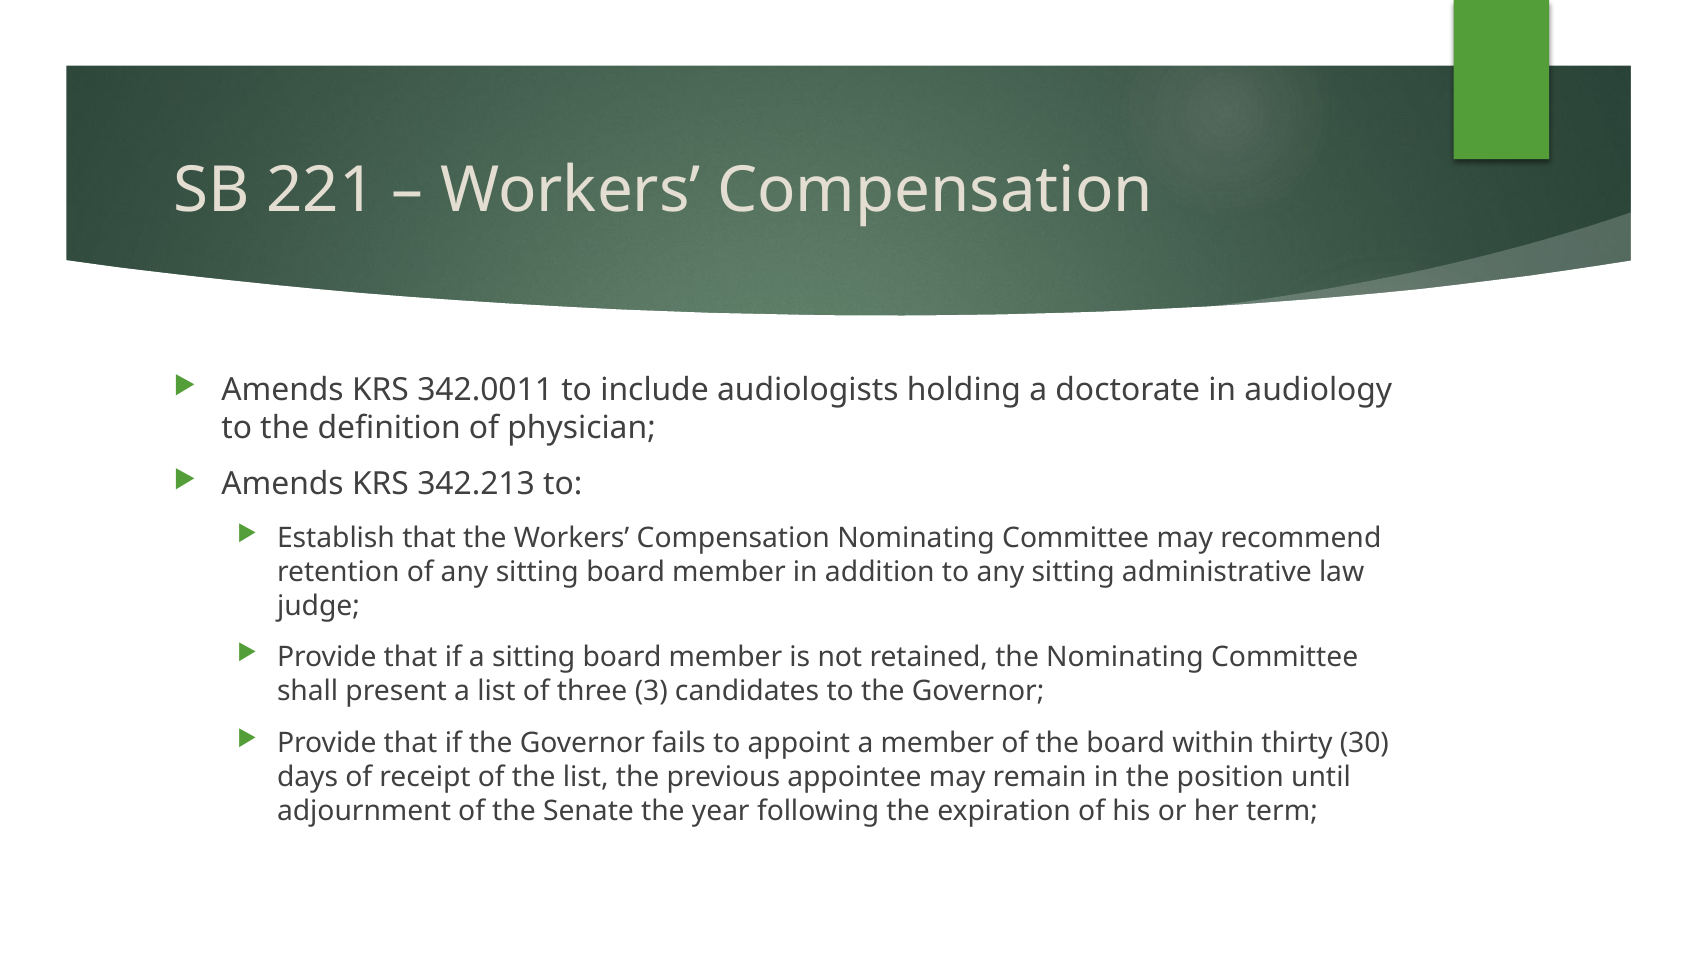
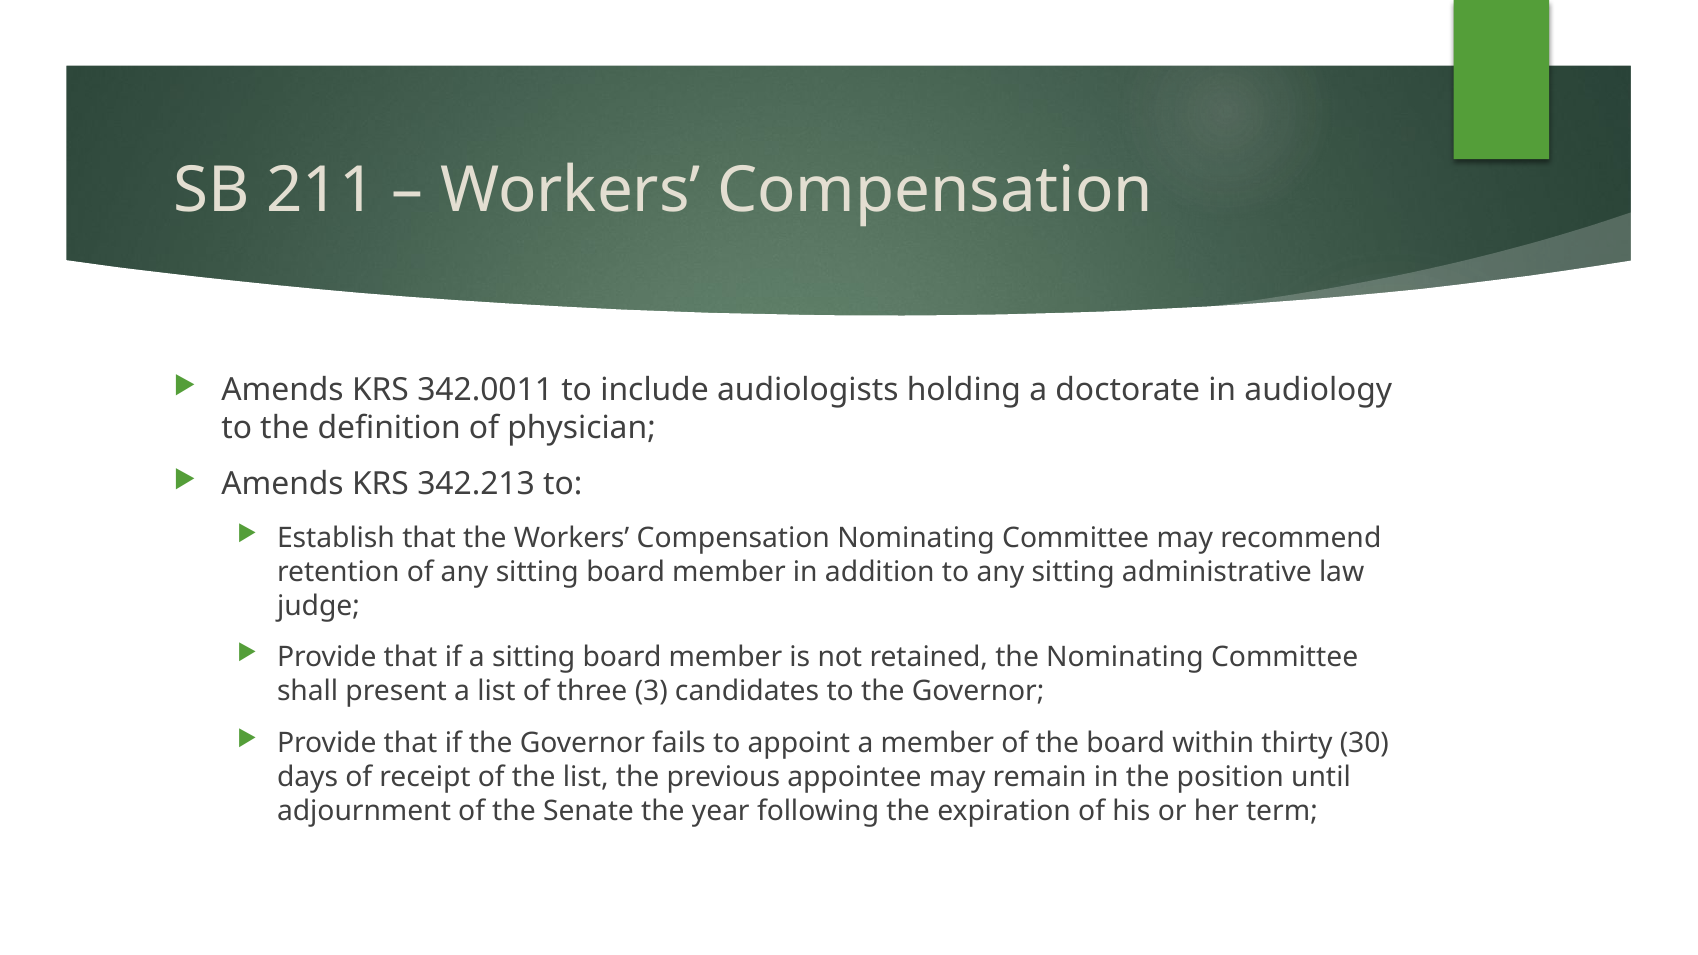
221: 221 -> 211
